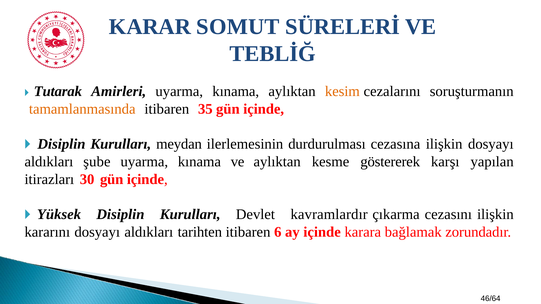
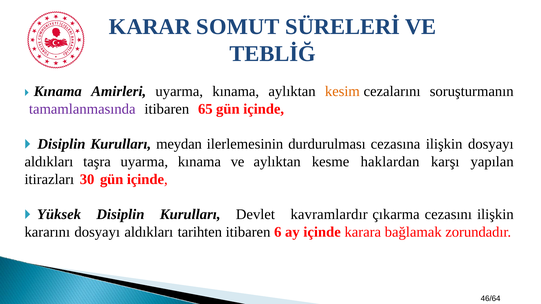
Tutarak at (58, 92): Tutarak -> Kınama
tamamlanmasında colour: orange -> purple
35: 35 -> 65
şube: şube -> taşra
göstererek: göstererek -> haklardan
